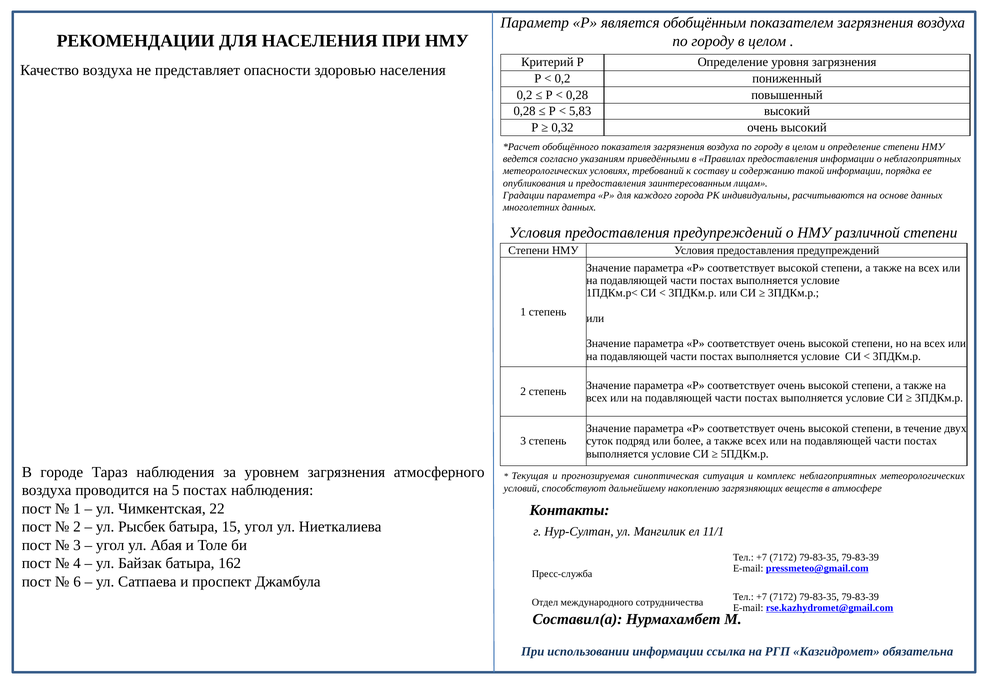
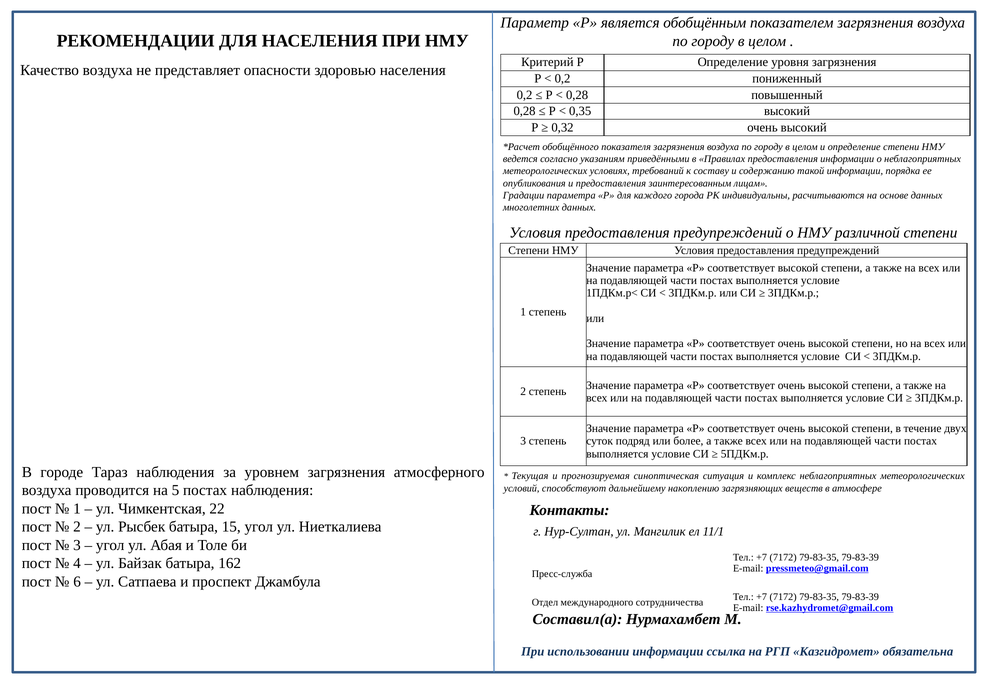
5,83: 5,83 -> 0,35
